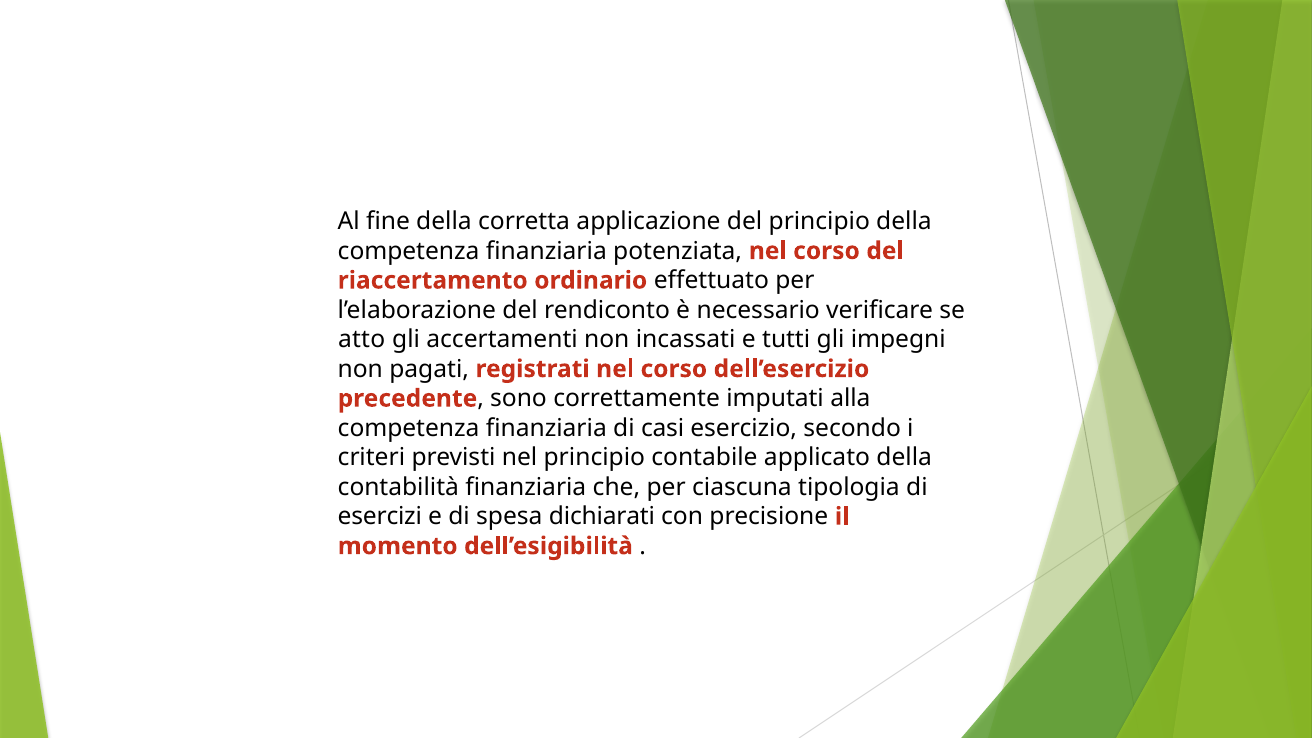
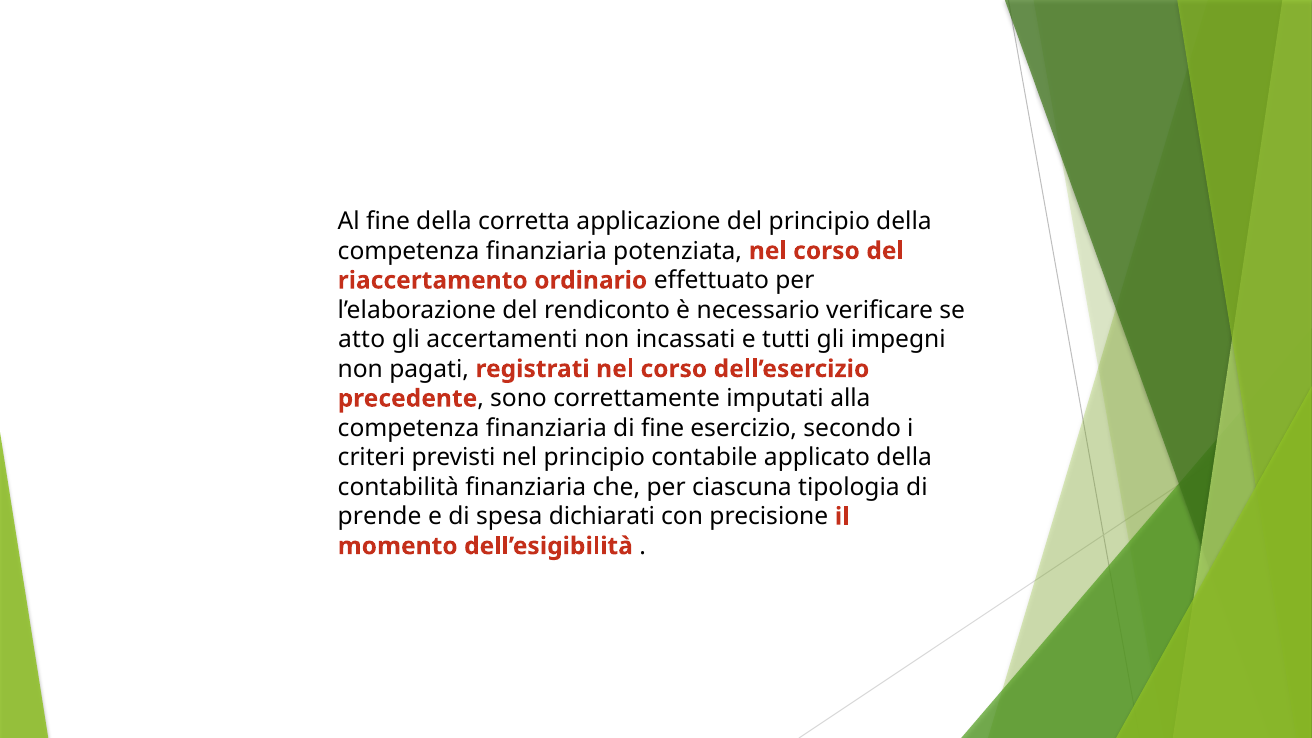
di casi: casi -> fine
esercizi: esercizi -> prende
